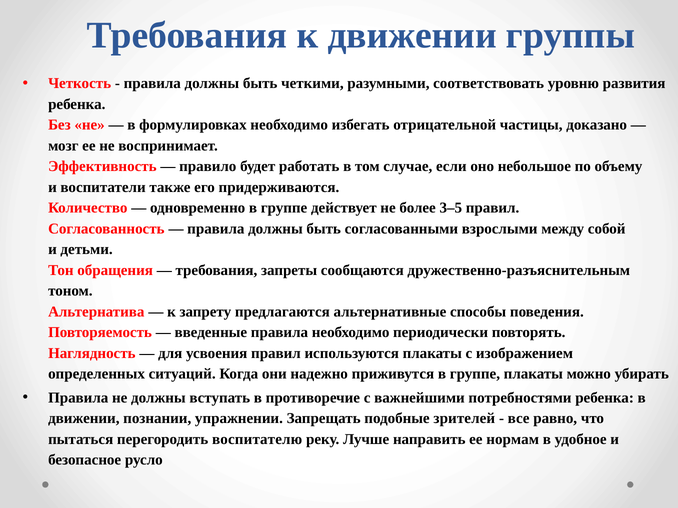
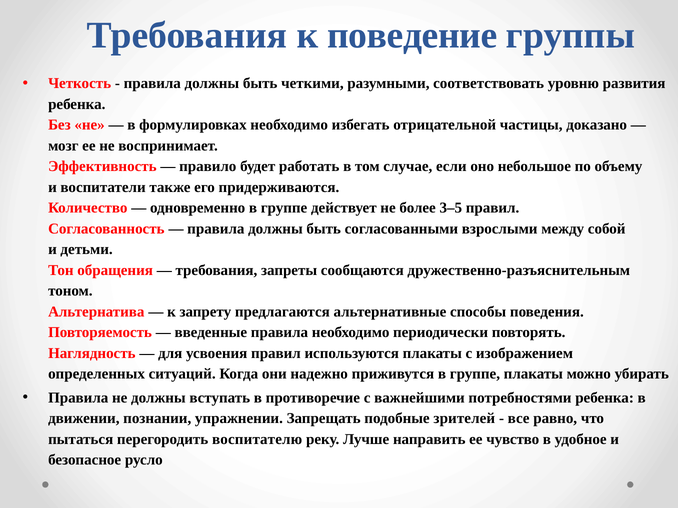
к движении: движении -> поведение
нормам: нормам -> чувство
